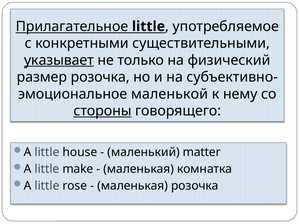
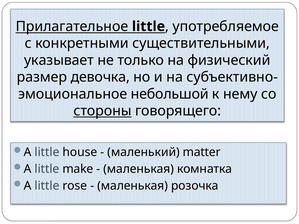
указывает underline: present -> none
размер розочка: розочка -> девочка
маленькой: маленькой -> небольшой
